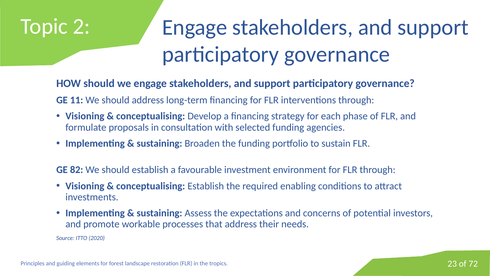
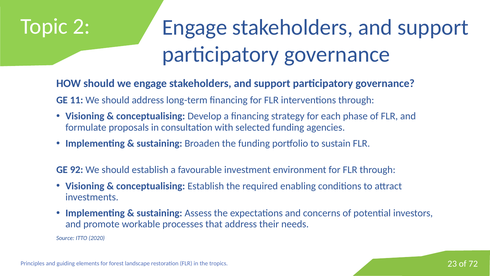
82: 82 -> 92
